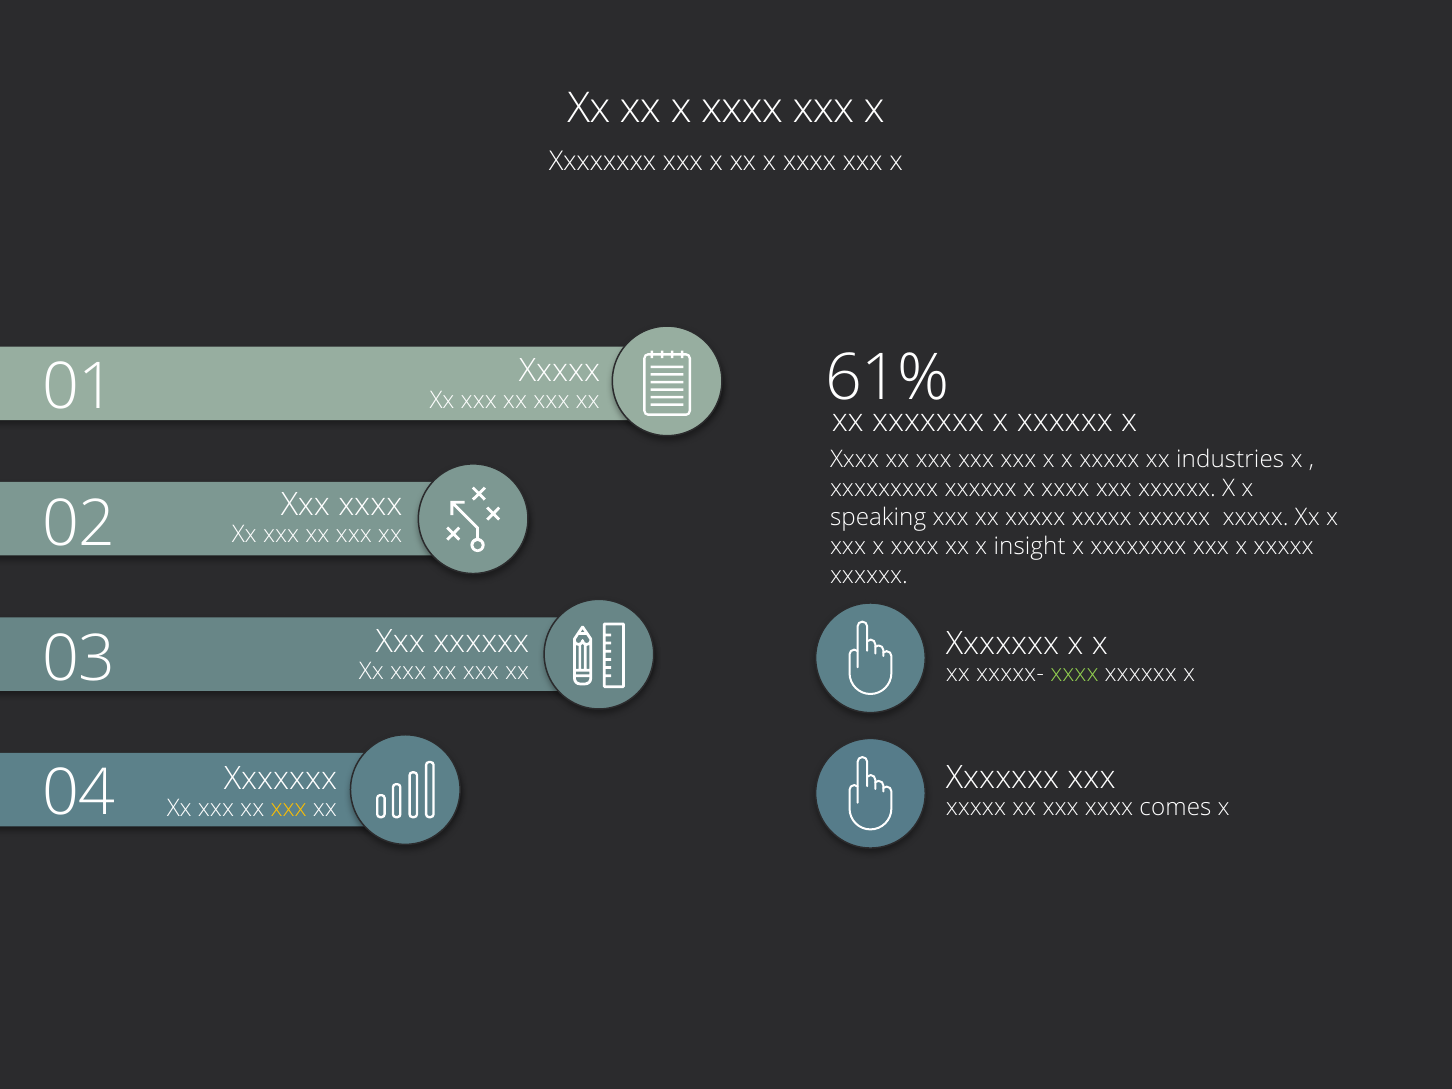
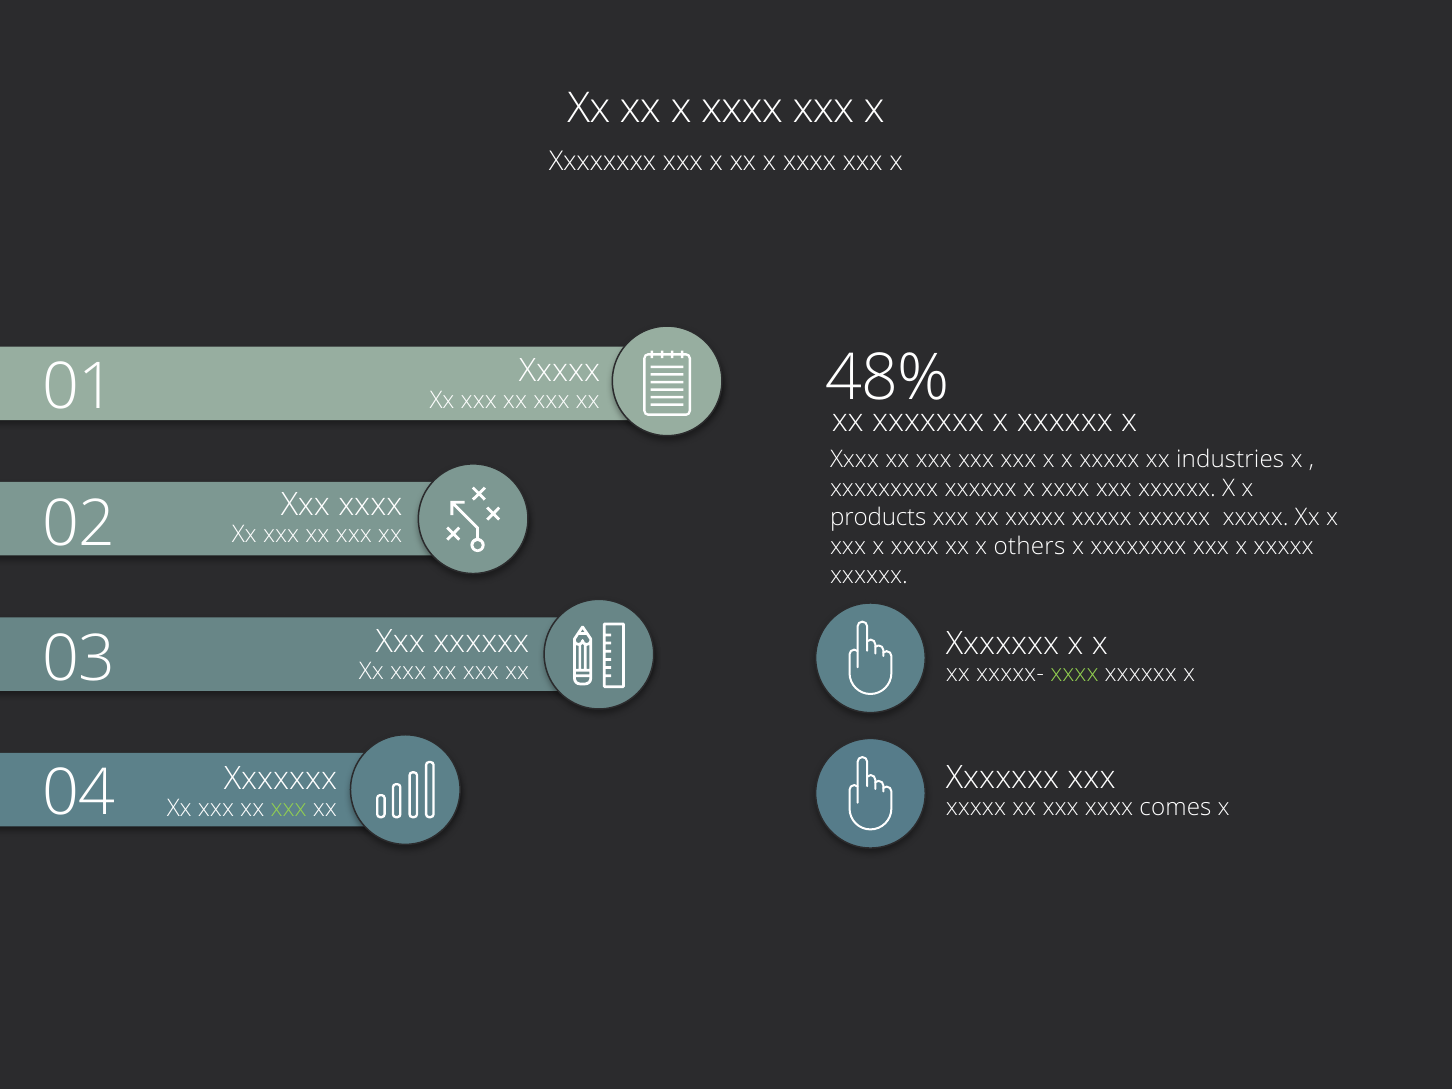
61%: 61% -> 48%
speaking: speaking -> products
insight: insight -> others
xxx at (289, 808) colour: yellow -> light green
